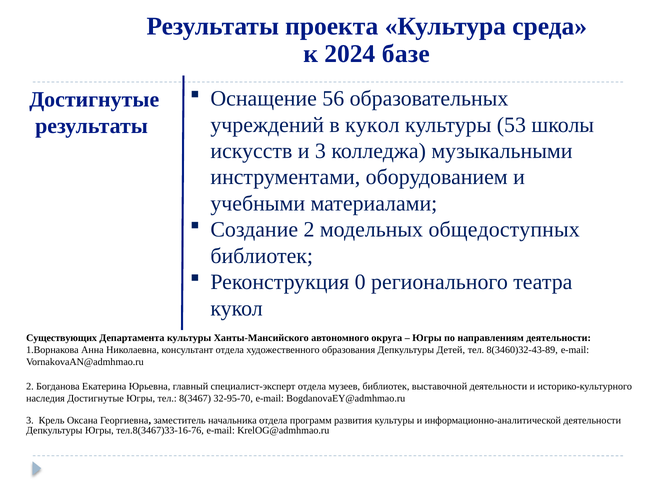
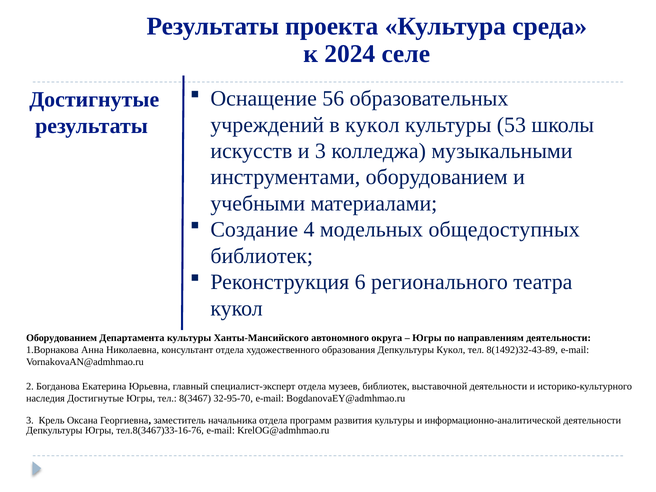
базе: базе -> селе
Создание 2: 2 -> 4
0: 0 -> 6
Существующих at (62, 338): Существующих -> Оборудованием
Депкультуры Детей: Детей -> Кукол
8(3460)32-43-89: 8(3460)32-43-89 -> 8(1492)32-43-89
